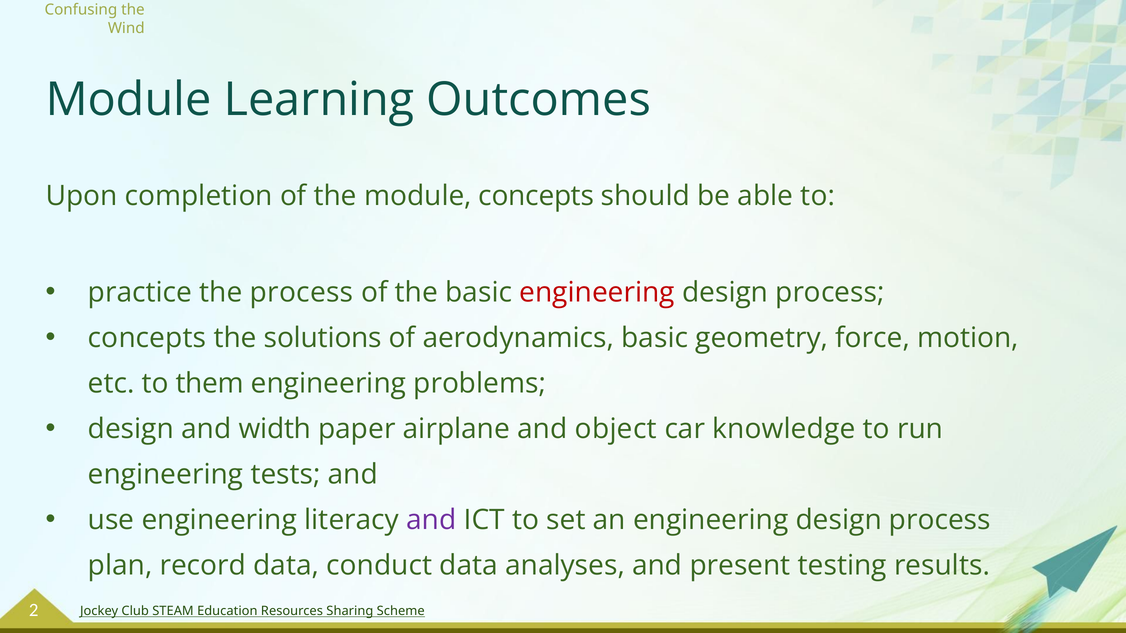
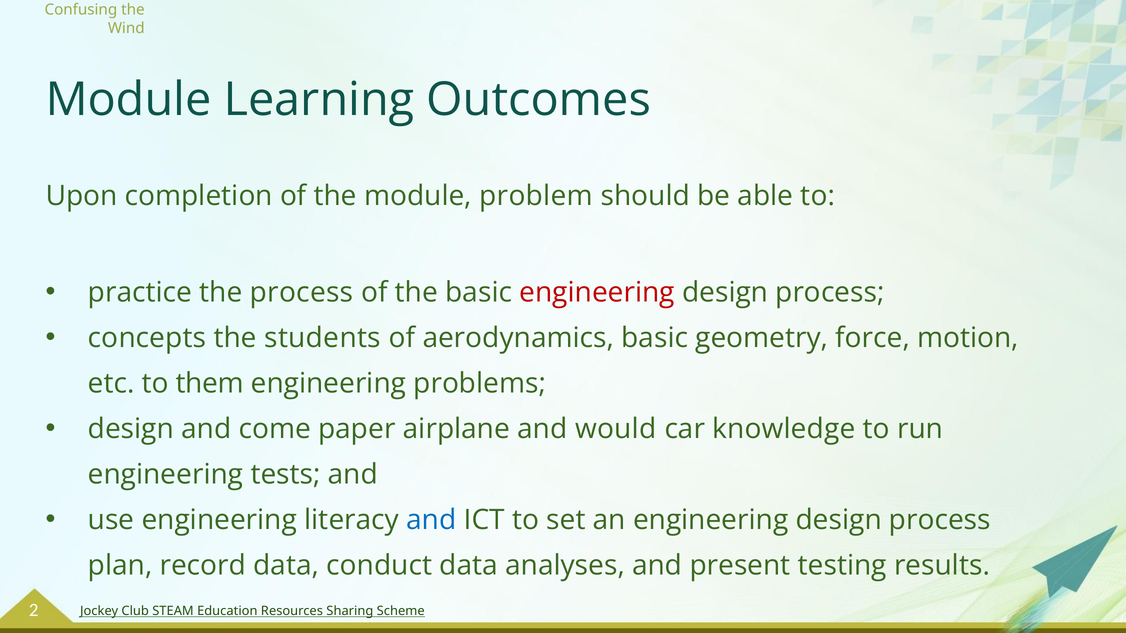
module concepts: concepts -> problem
solutions: solutions -> students
width: width -> come
object: object -> would
and at (431, 520) colour: purple -> blue
